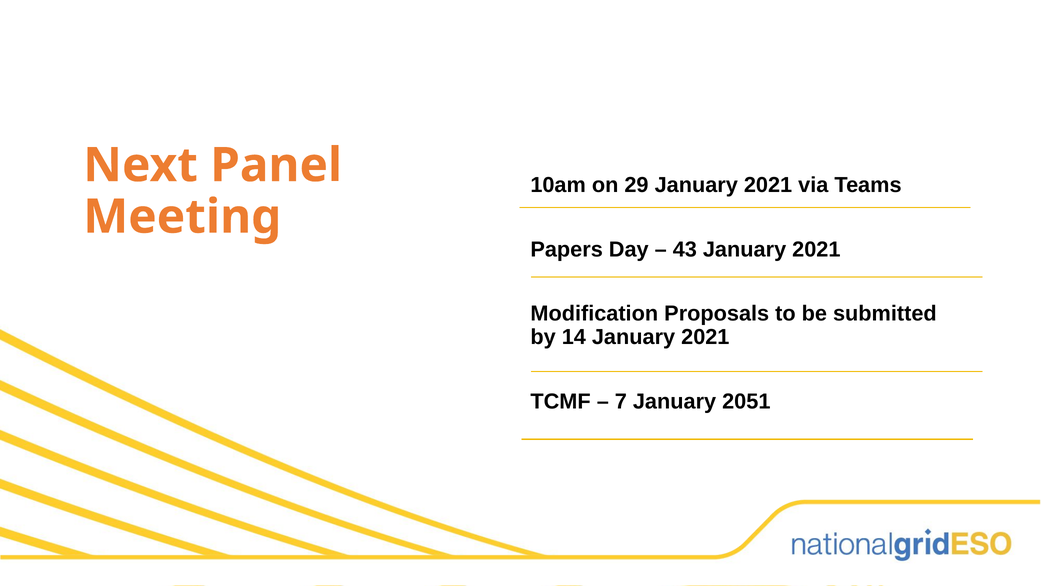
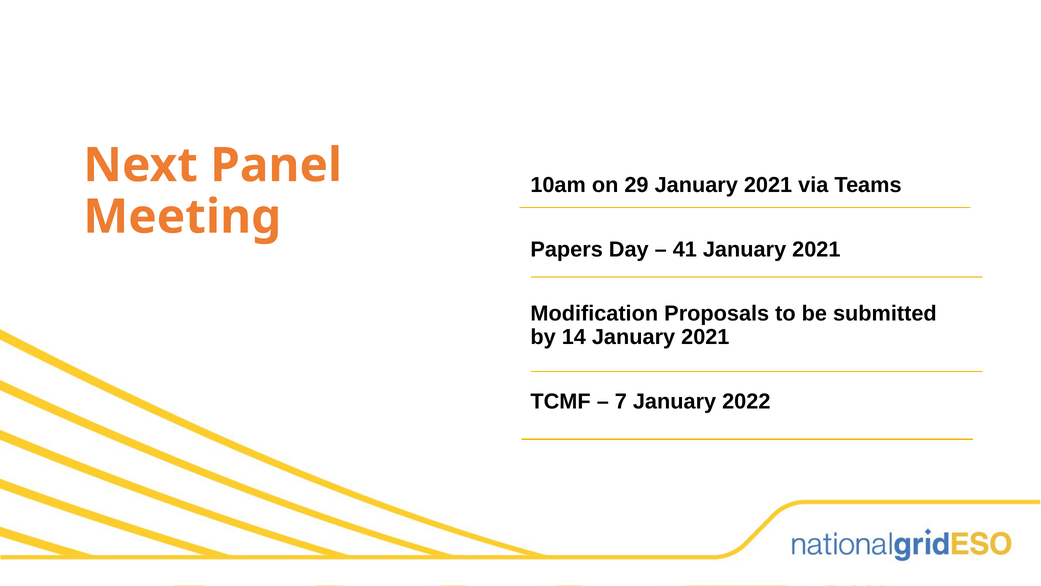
43: 43 -> 41
2051: 2051 -> 2022
